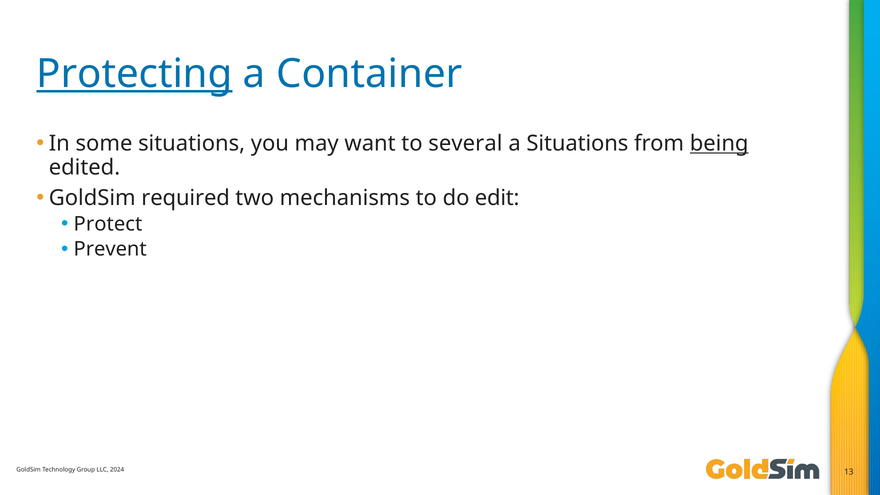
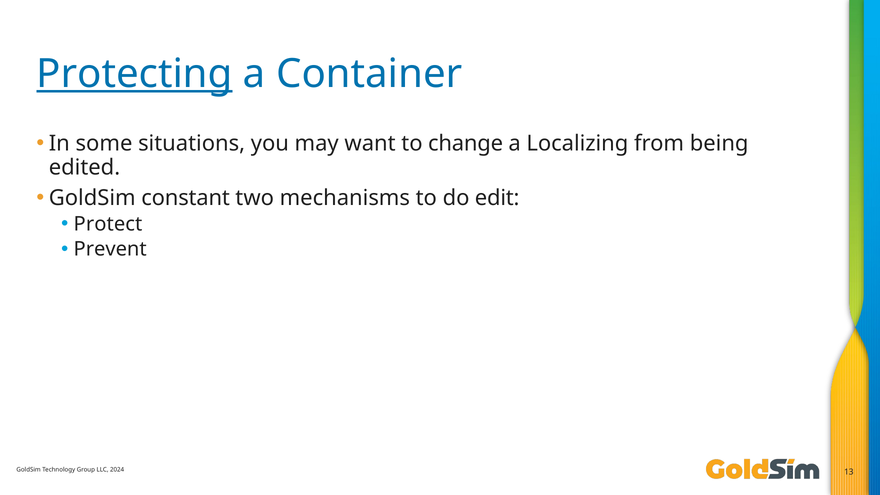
several: several -> change
a Situations: Situations -> Localizing
being underline: present -> none
required: required -> constant
